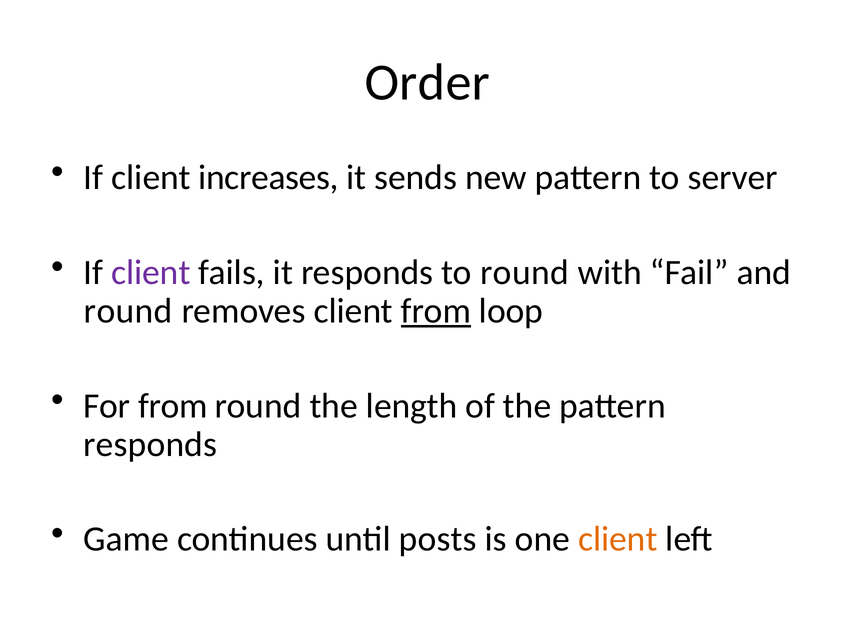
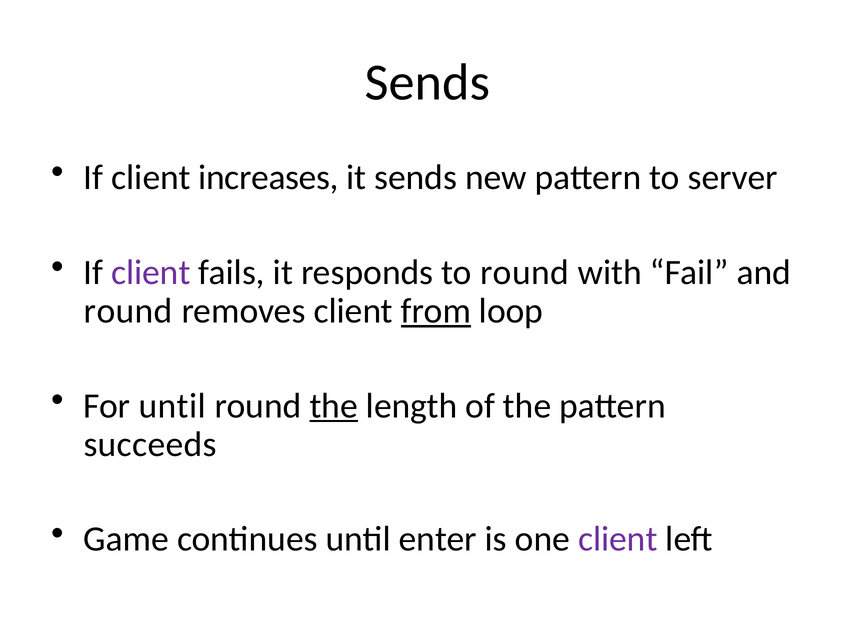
Order at (427, 83): Order -> Sends
For from: from -> until
the at (334, 406) underline: none -> present
responds at (150, 444): responds -> succeeds
posts: posts -> enter
client at (618, 539) colour: orange -> purple
